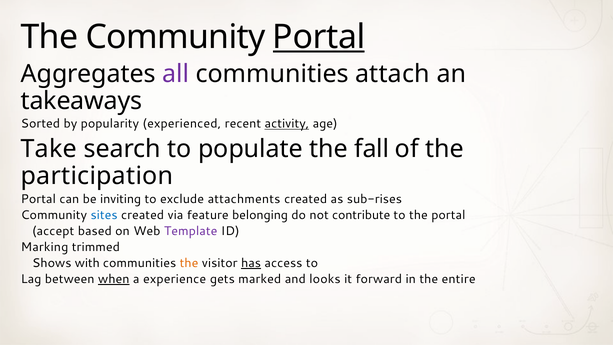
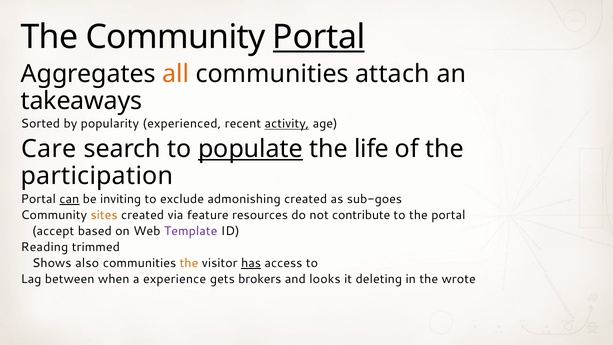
all colour: purple -> orange
Take: Take -> Care
populate underline: none -> present
fall: fall -> life
can underline: none -> present
attachments: attachments -> admonishing
sub-rises: sub-rises -> sub-goes
sites colour: blue -> orange
belonging: belonging -> resources
Marking: Marking -> Reading
with: with -> also
when underline: present -> none
marked: marked -> brokers
forward: forward -> deleting
entire: entire -> wrote
